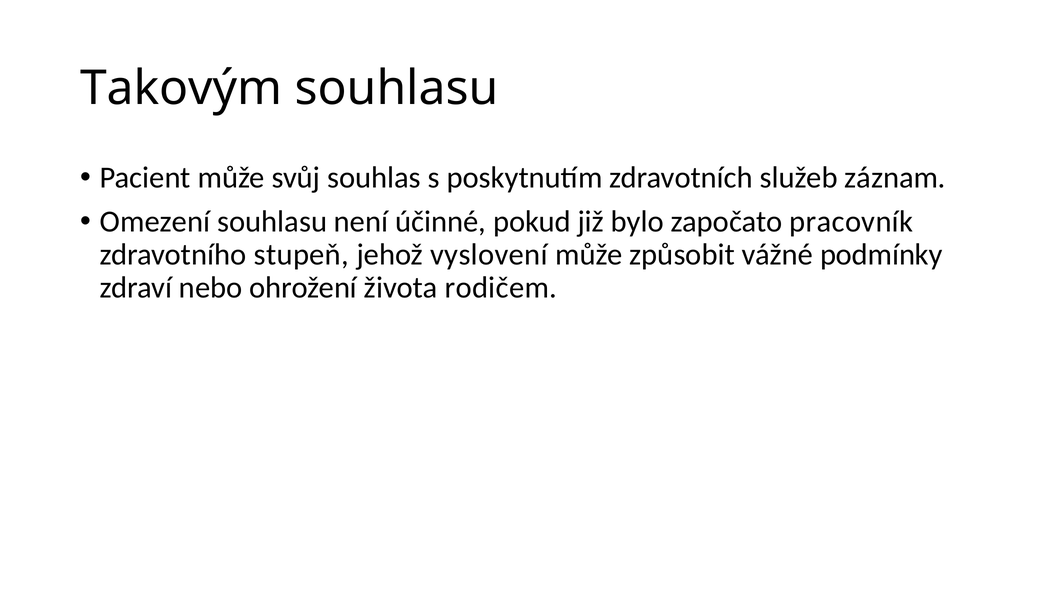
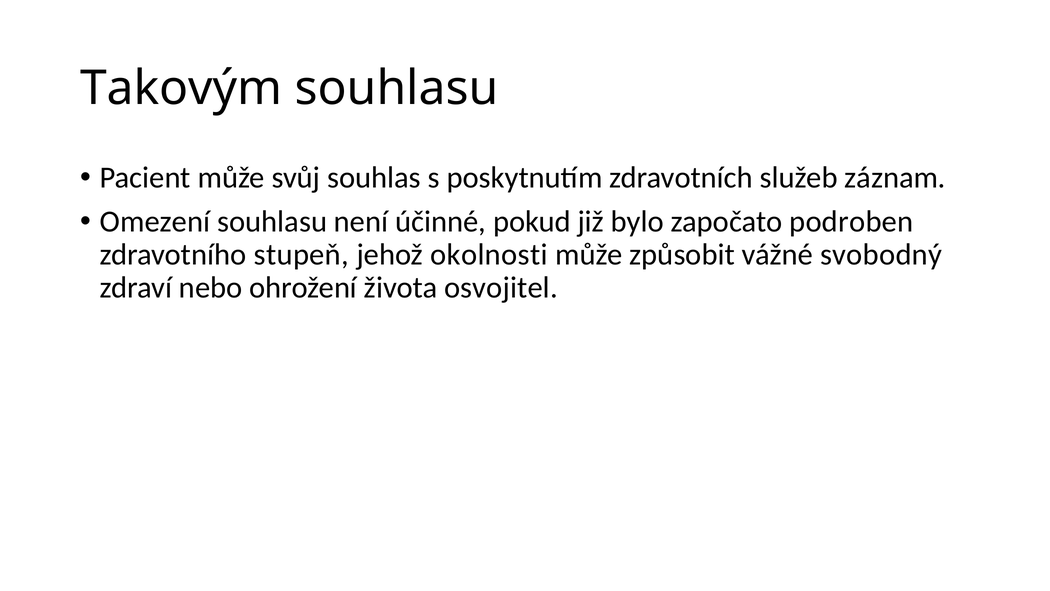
pracovník: pracovník -> podroben
vyslovení: vyslovení -> okolnosti
podmínky: podmínky -> svobodný
rodičem: rodičem -> osvojitel
